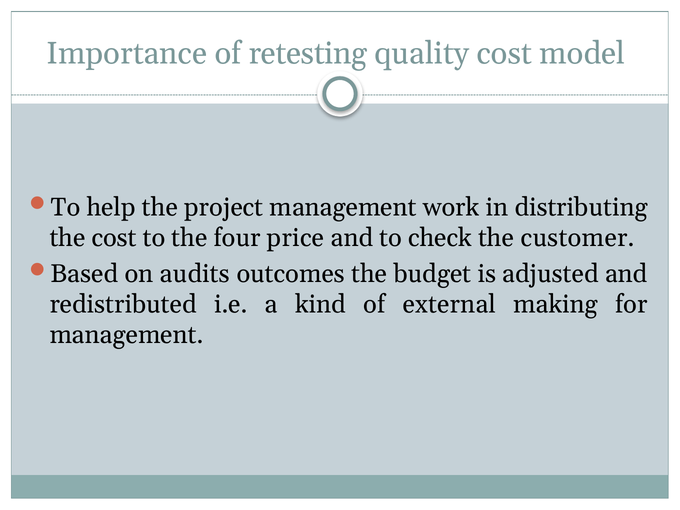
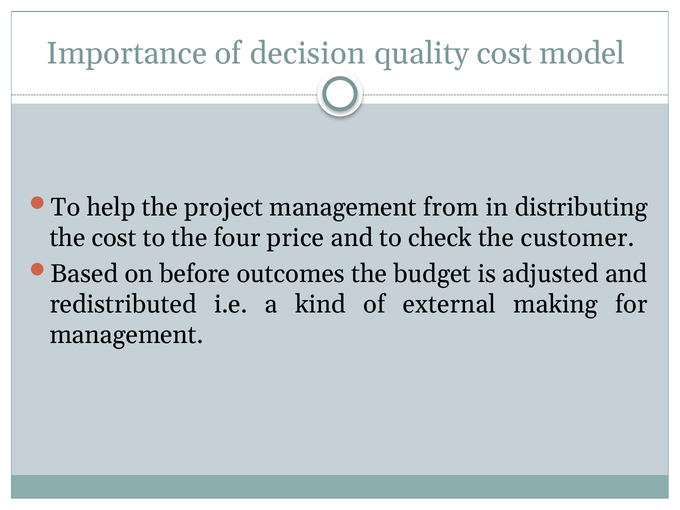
retesting: retesting -> decision
work: work -> from
audits: audits -> before
